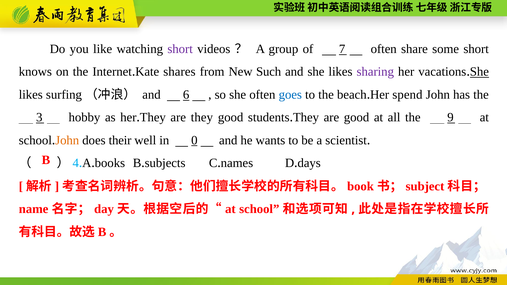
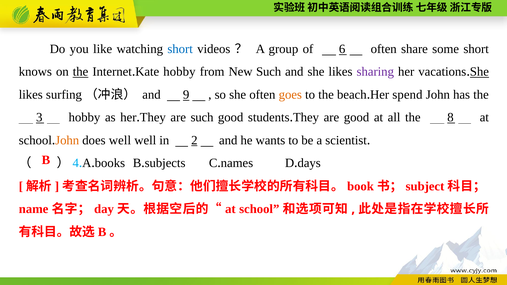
short at (180, 49) colour: purple -> blue
7: 7 -> 6
the at (81, 72) underline: none -> present
shares at (179, 72): shares -> hobby
6: 6 -> 9
goes colour: blue -> orange
are they: they -> such
9: 9 -> 8
does their: their -> well
0: 0 -> 2
